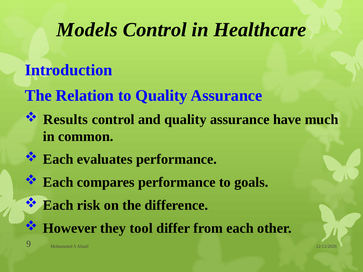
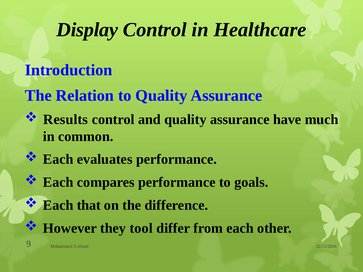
Models: Models -> Display
risk: risk -> that
